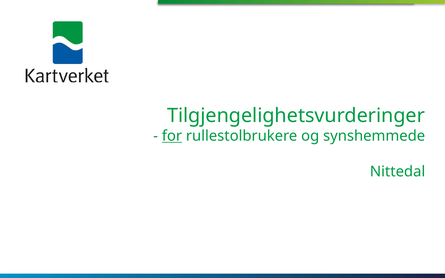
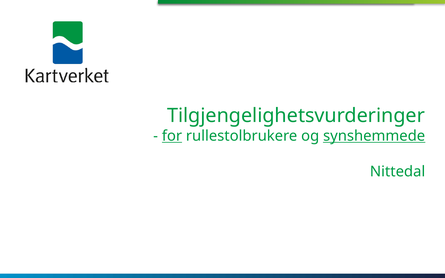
synshemmede underline: none -> present
